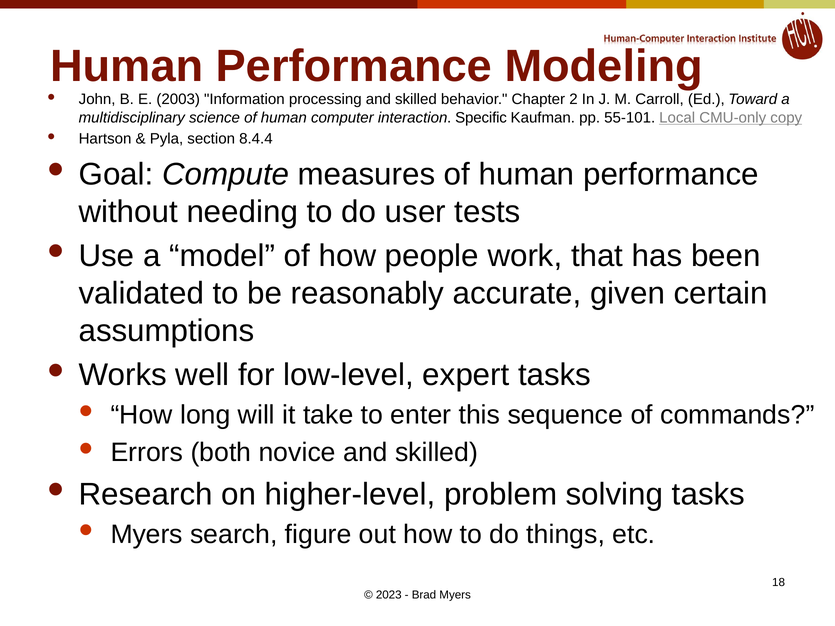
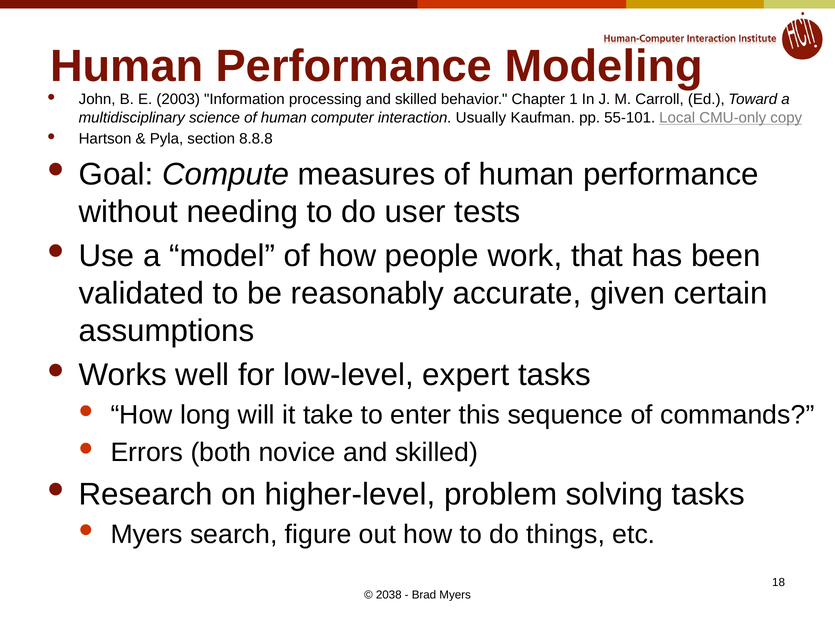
2: 2 -> 1
Specific: Specific -> Usually
8.4.4: 8.4.4 -> 8.8.8
2023: 2023 -> 2038
